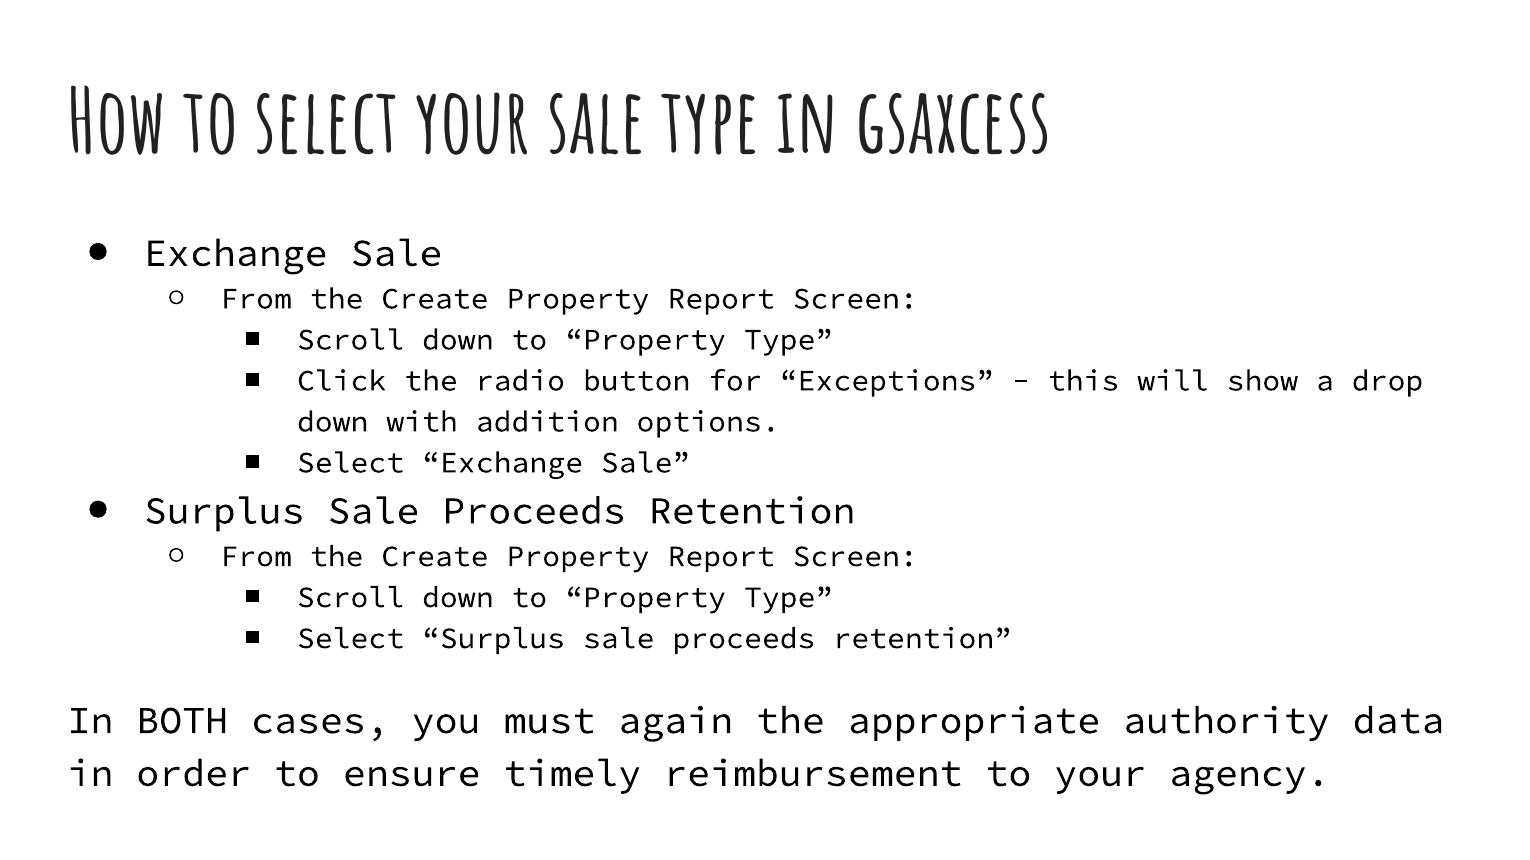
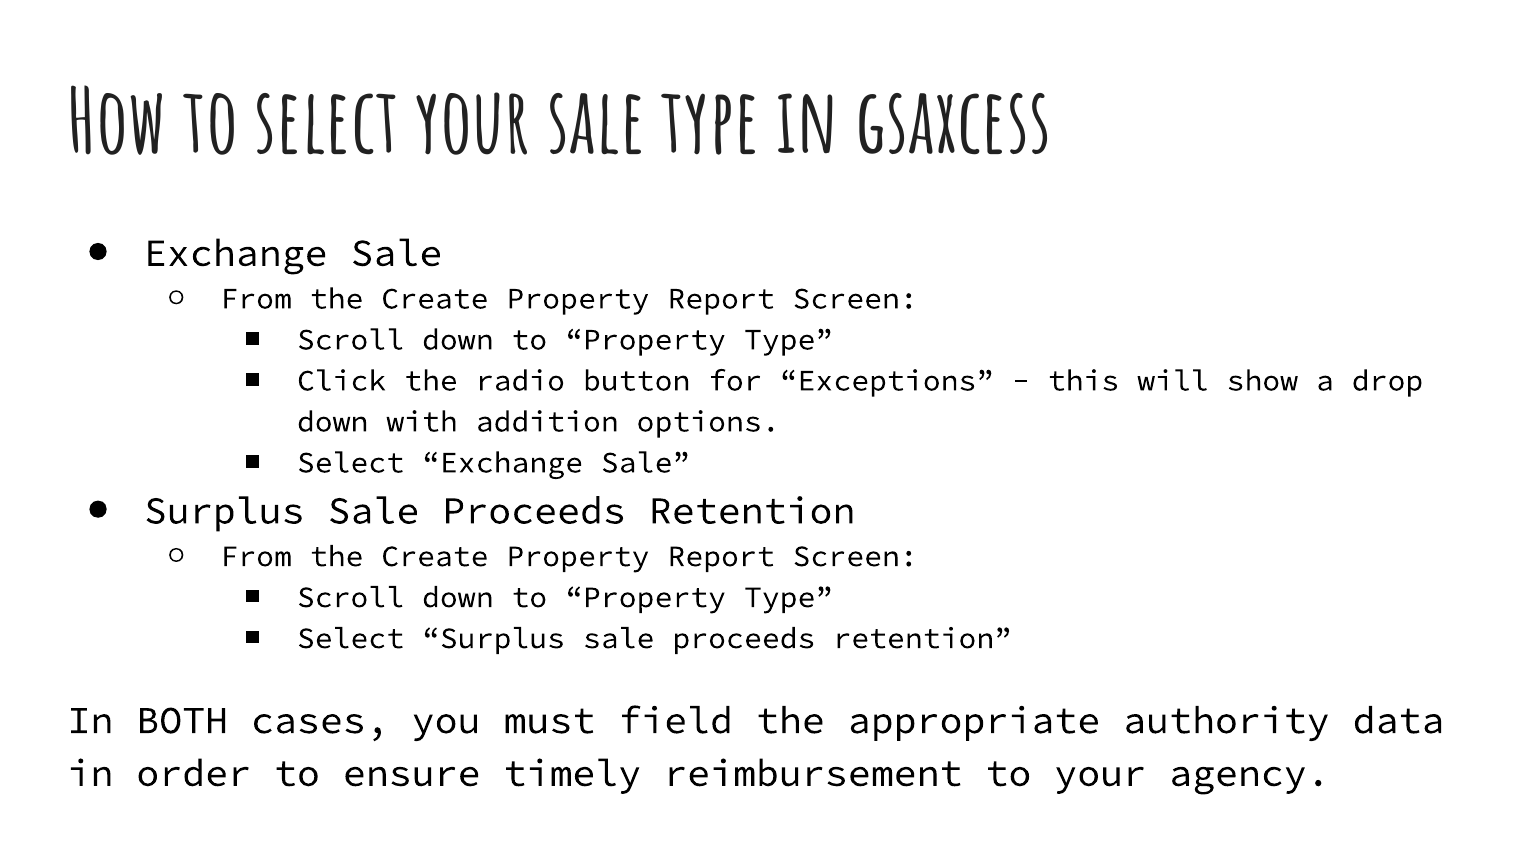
again: again -> field
